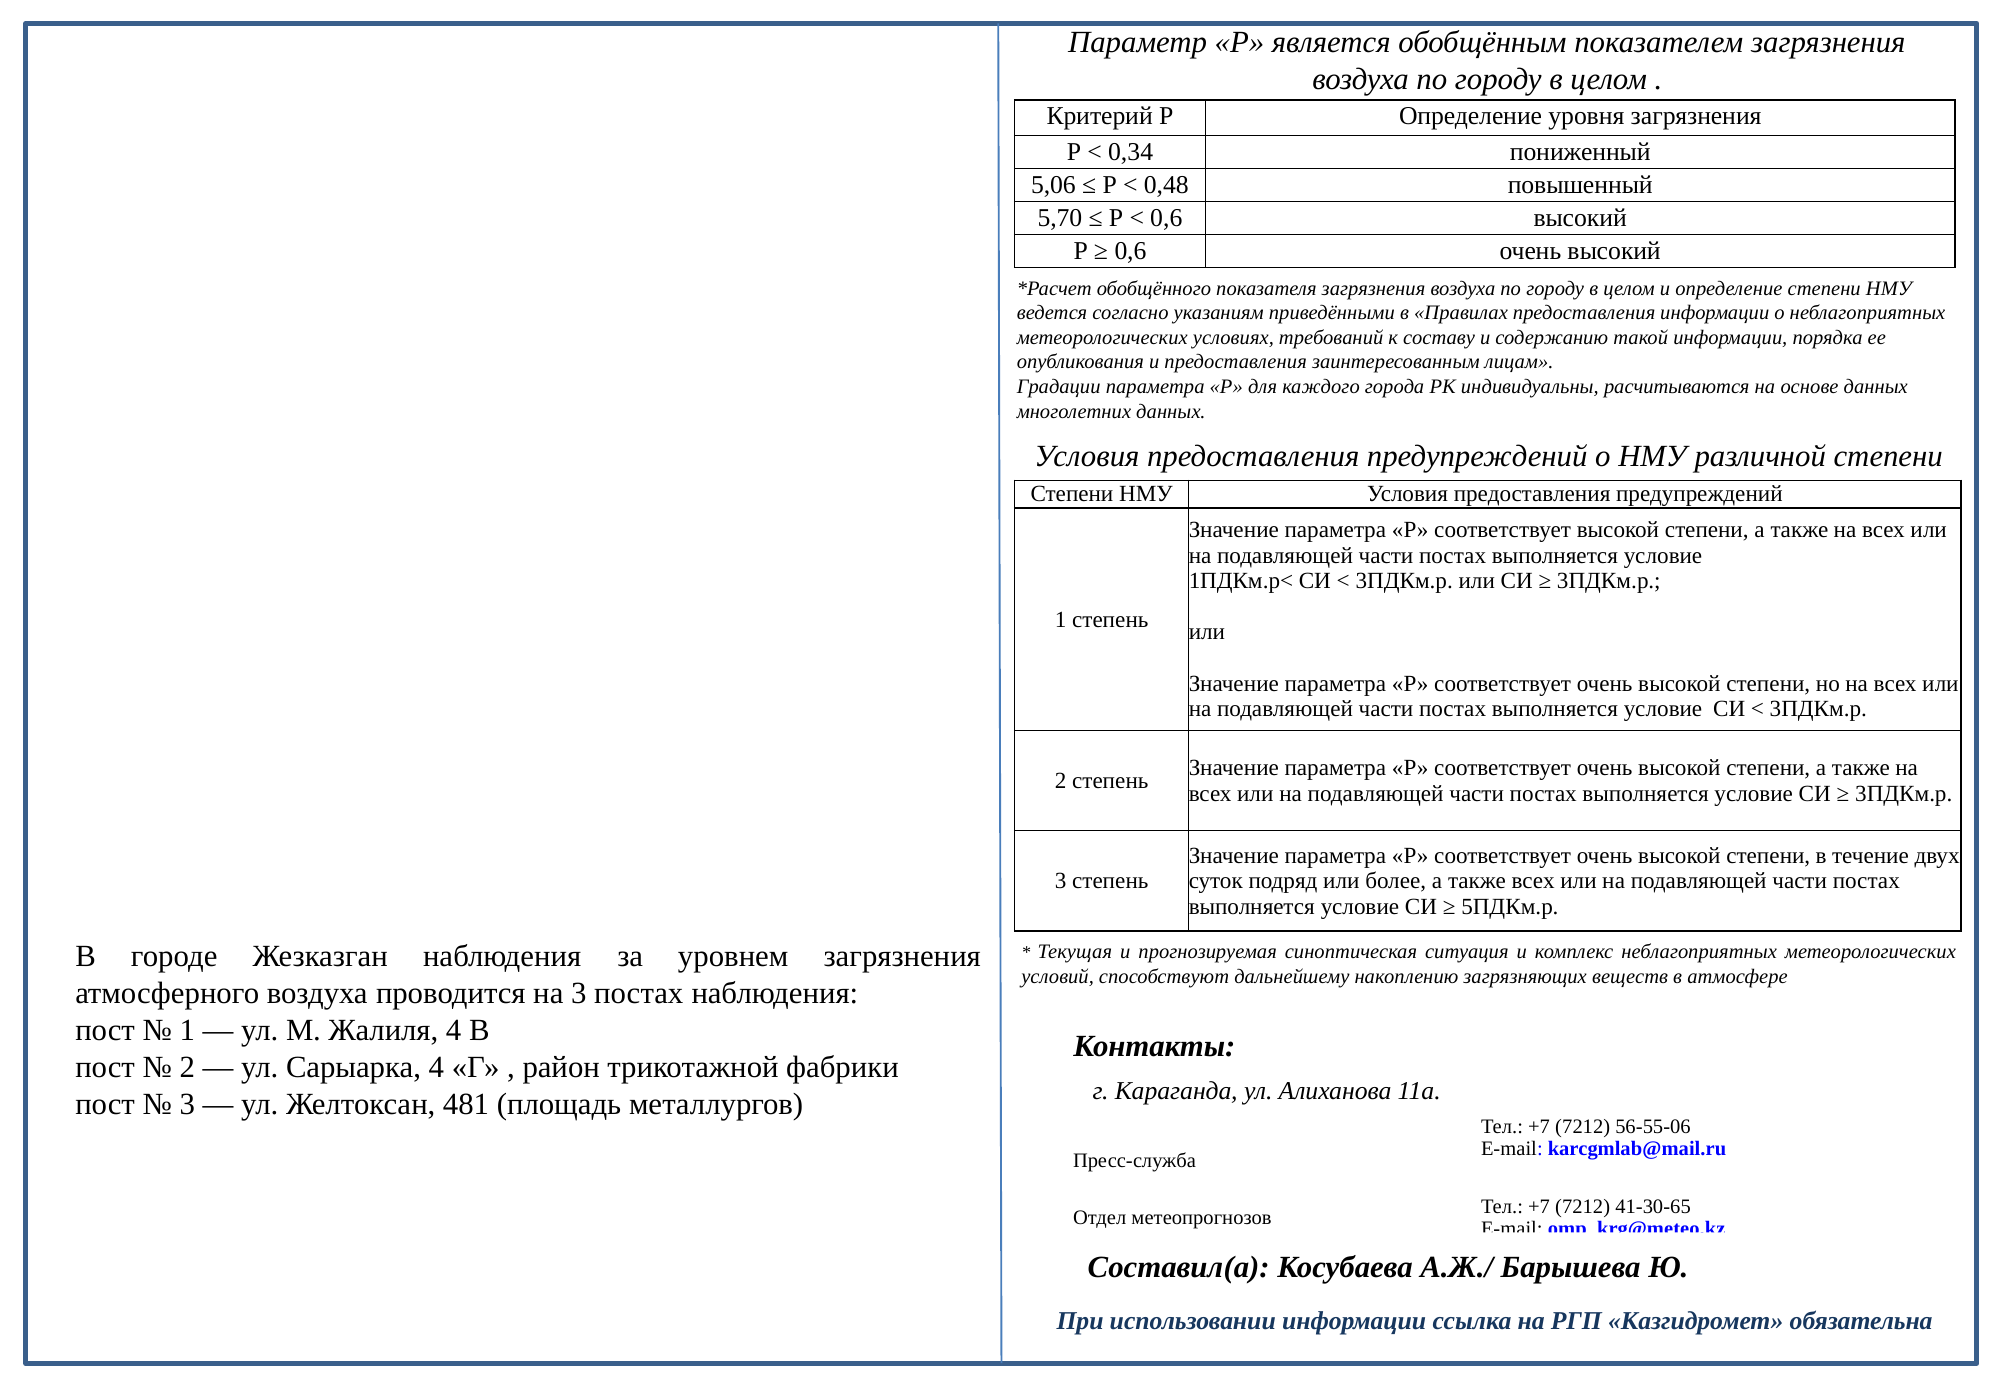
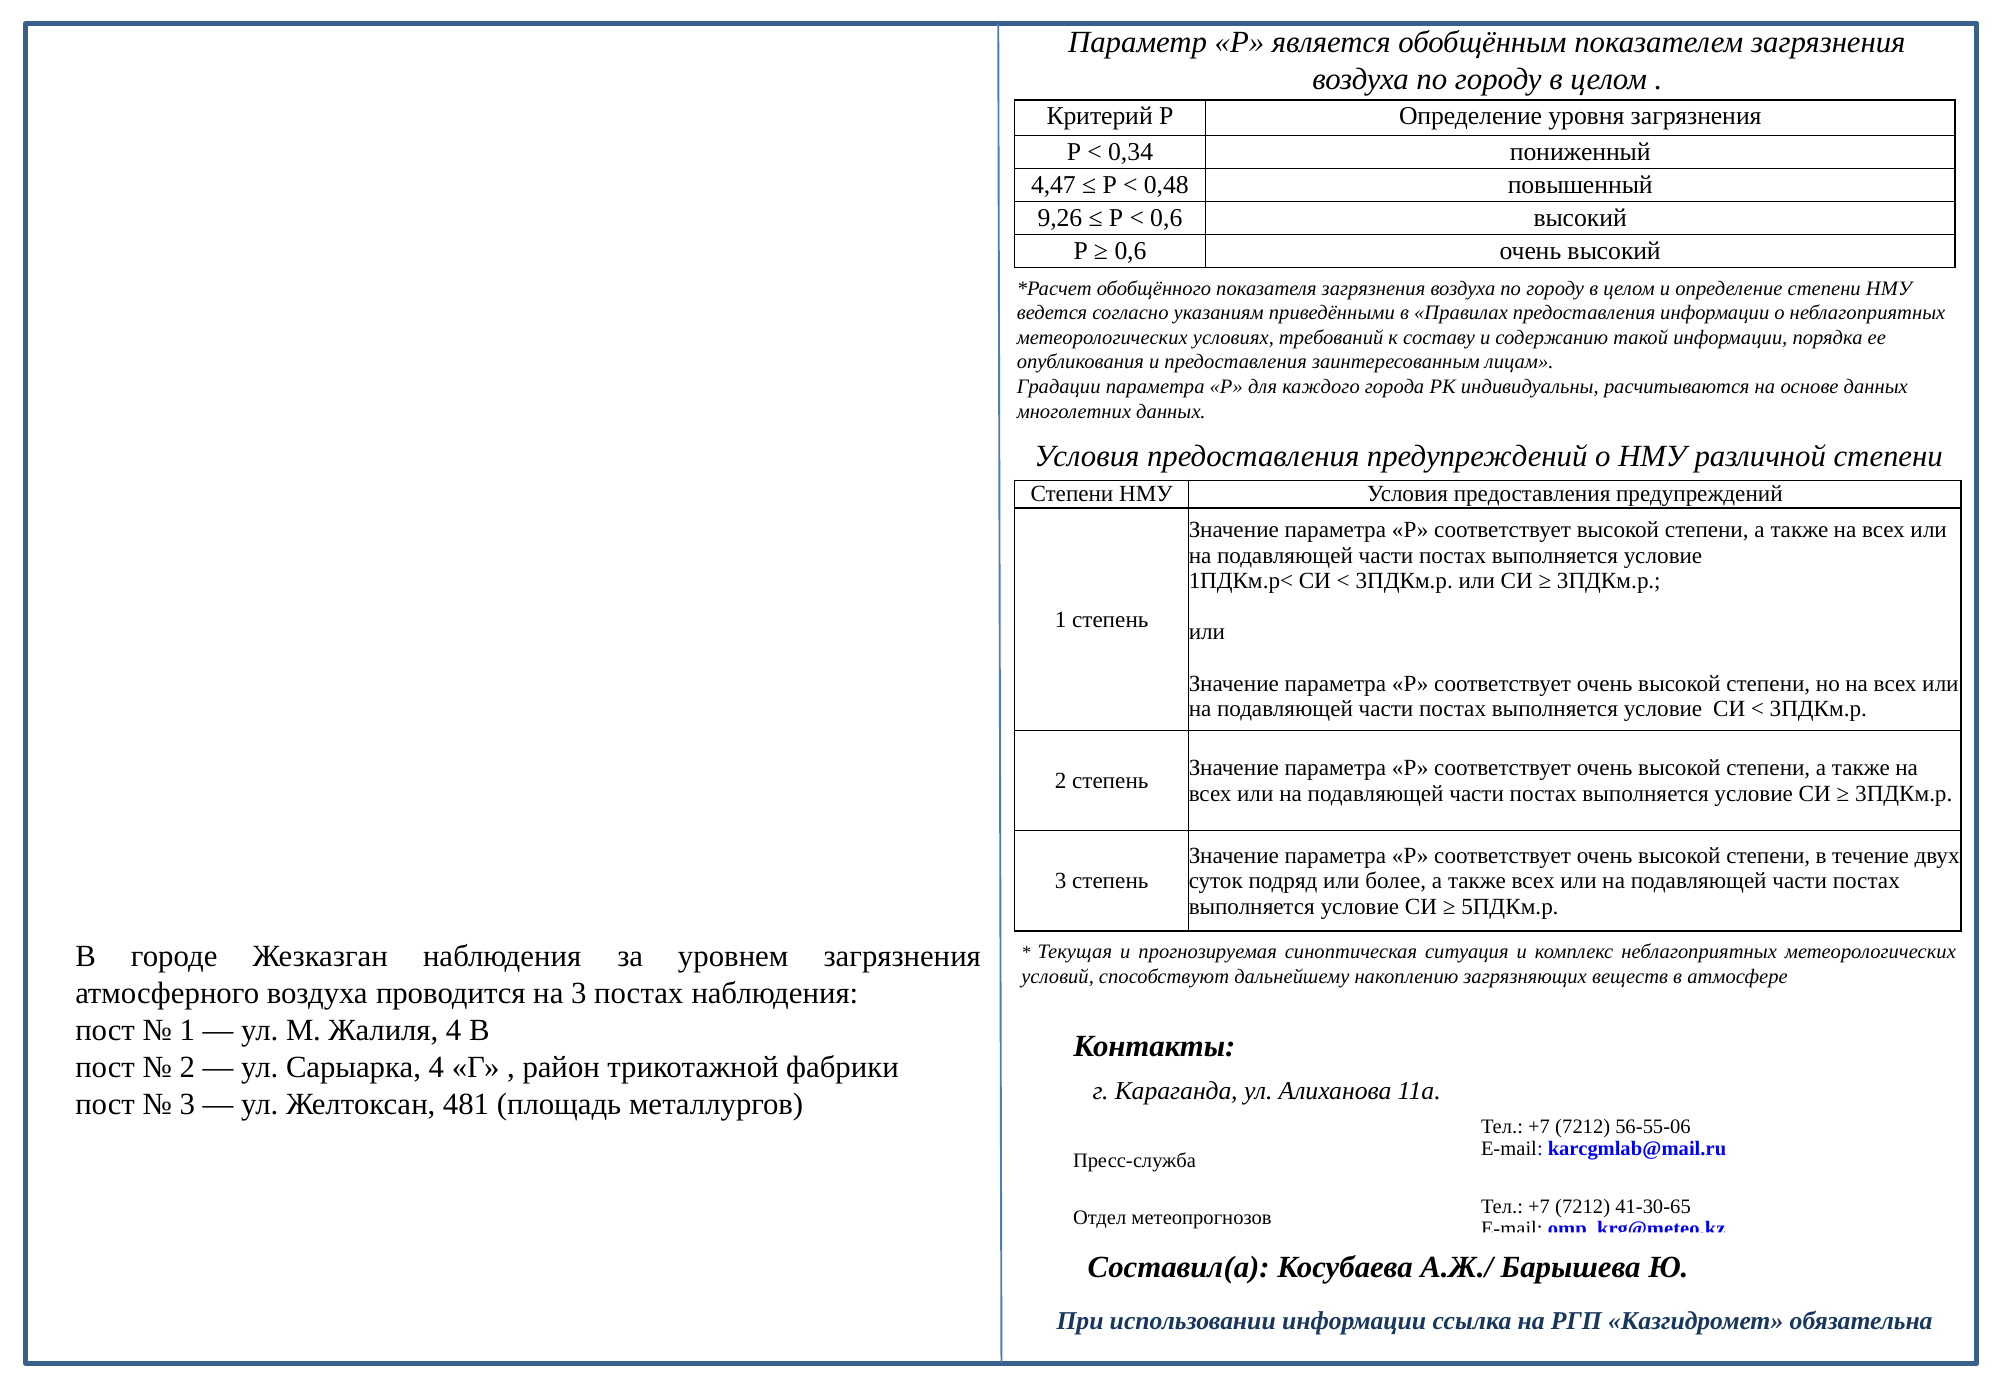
5,06: 5,06 -> 4,47
5,70: 5,70 -> 9,26
